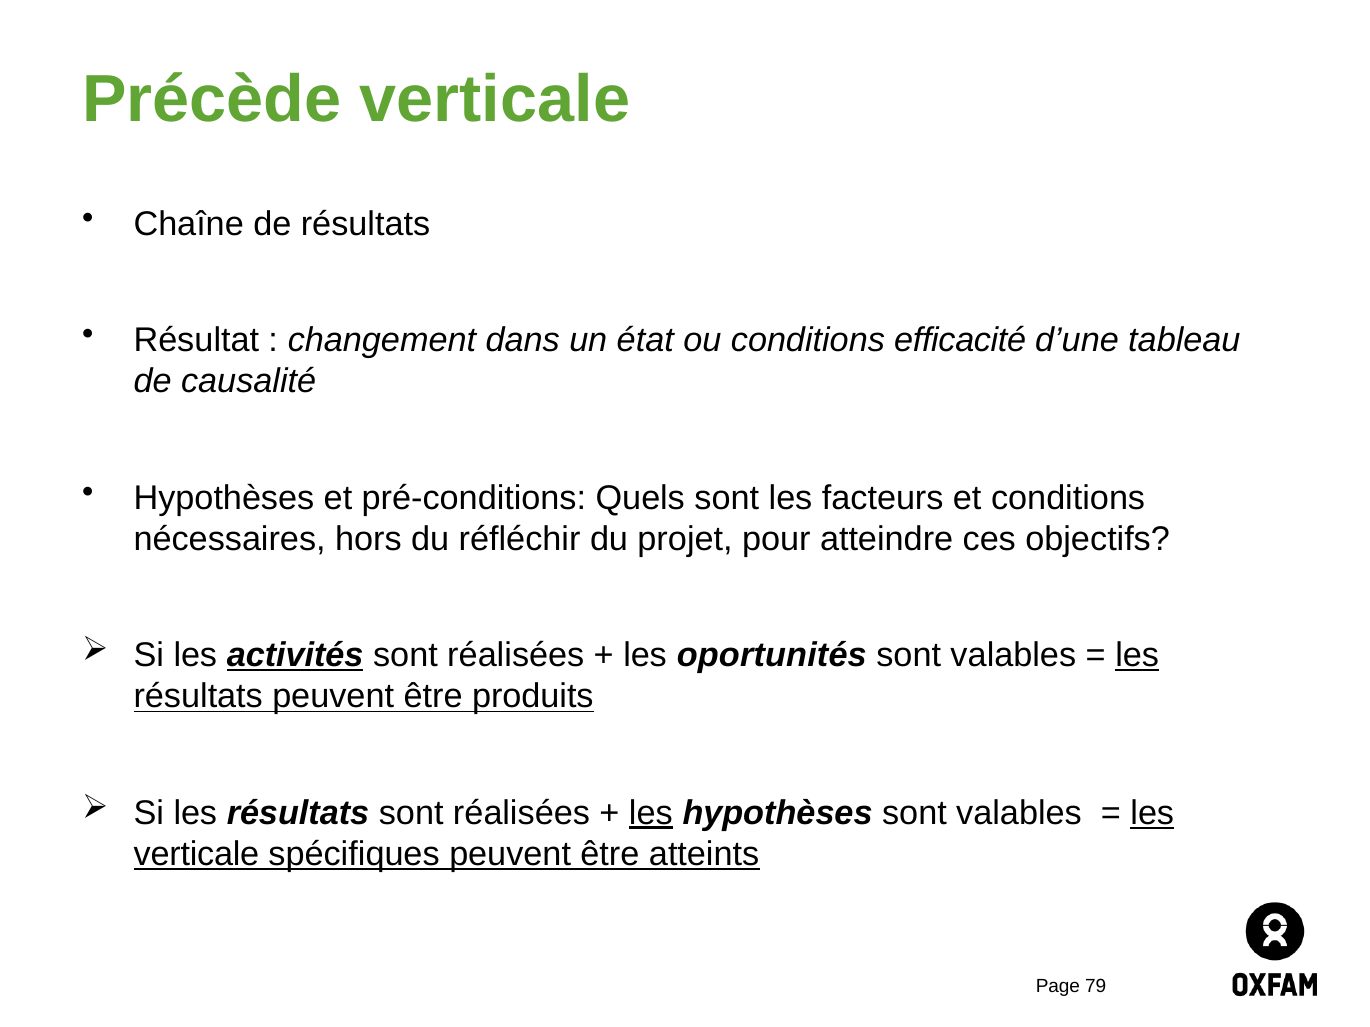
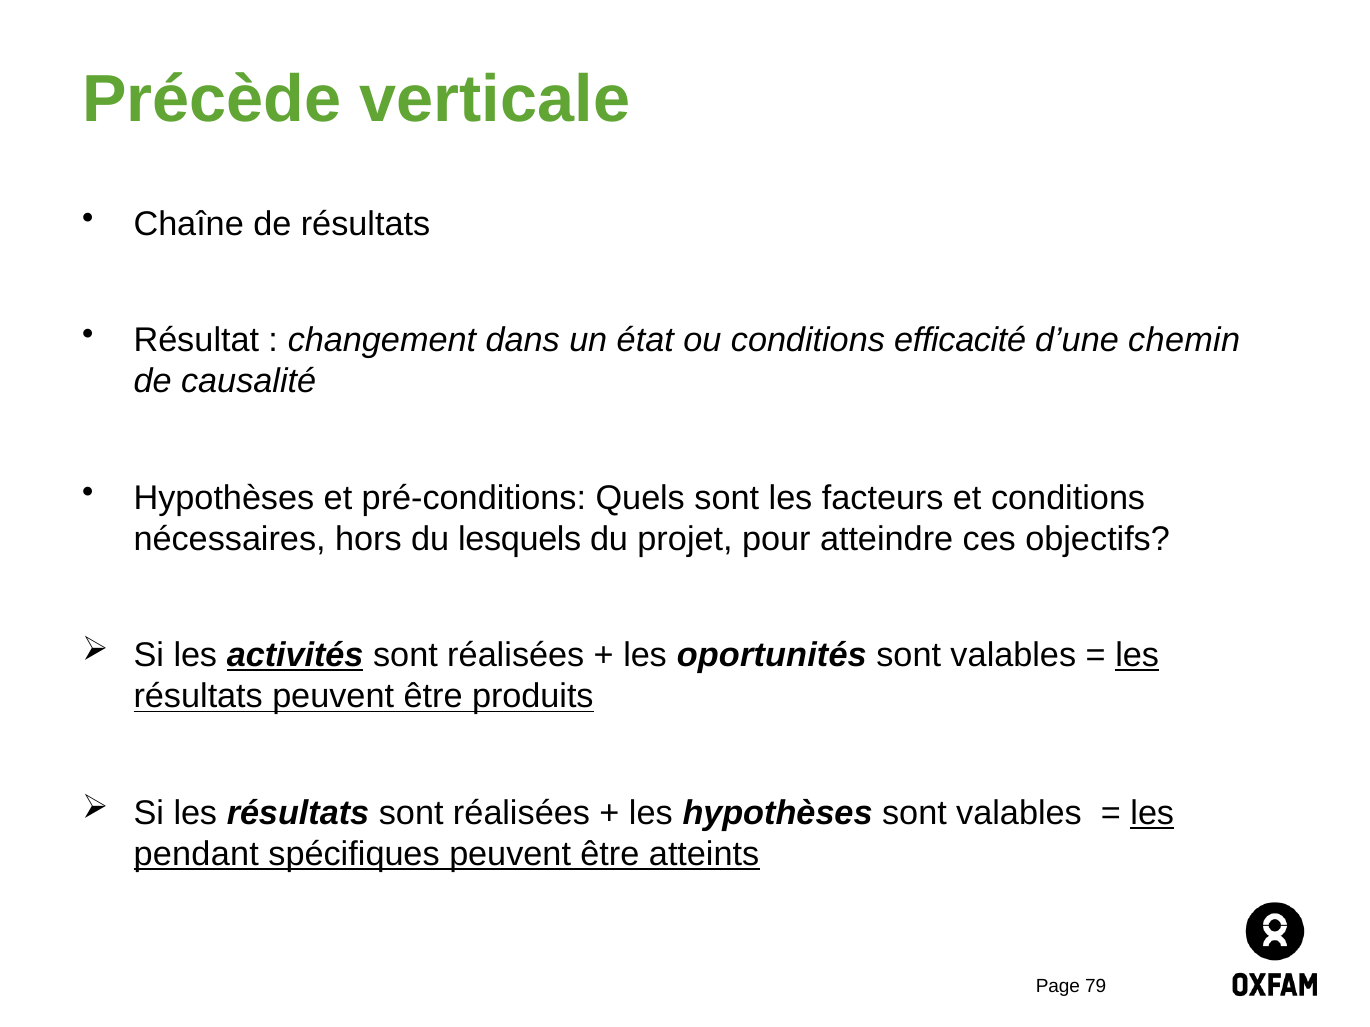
tableau: tableau -> chemin
réfléchir: réfléchir -> lesquels
les at (651, 813) underline: present -> none
verticale at (196, 854): verticale -> pendant
